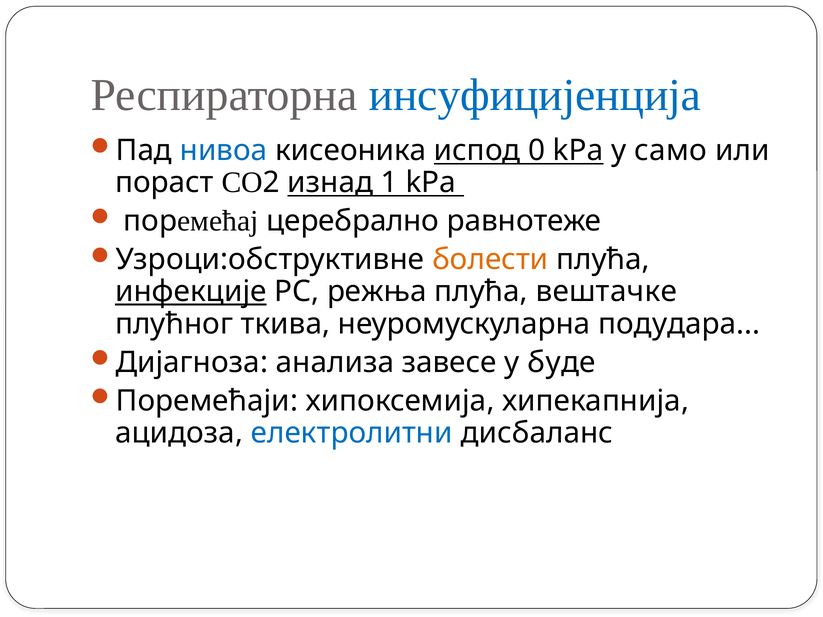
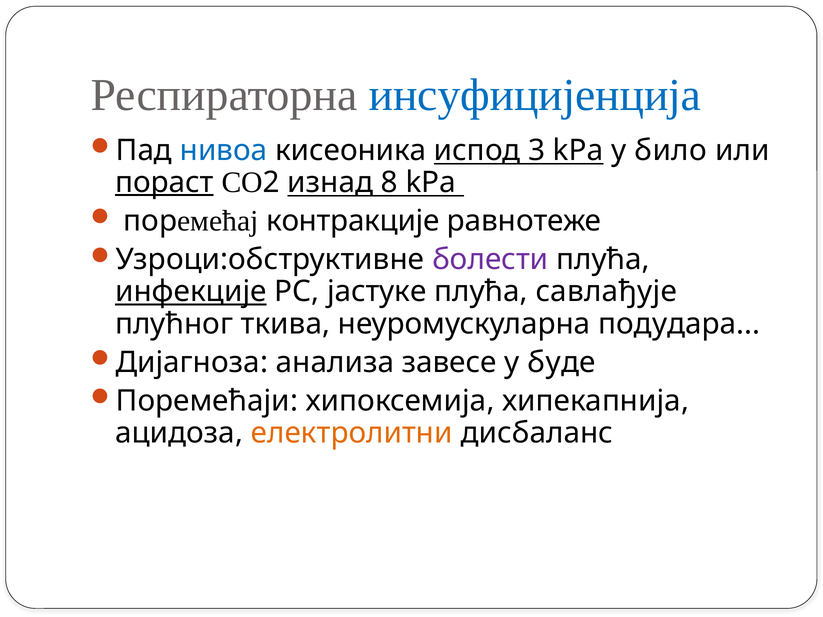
0: 0 -> 3
само: само -> било
пораст underline: none -> present
1: 1 -> 8
церебрално: церебрално -> контракције
болести colour: orange -> purple
режња: режња -> јастуке
вештачке: вештачке -> савлађује
електролитни colour: blue -> orange
